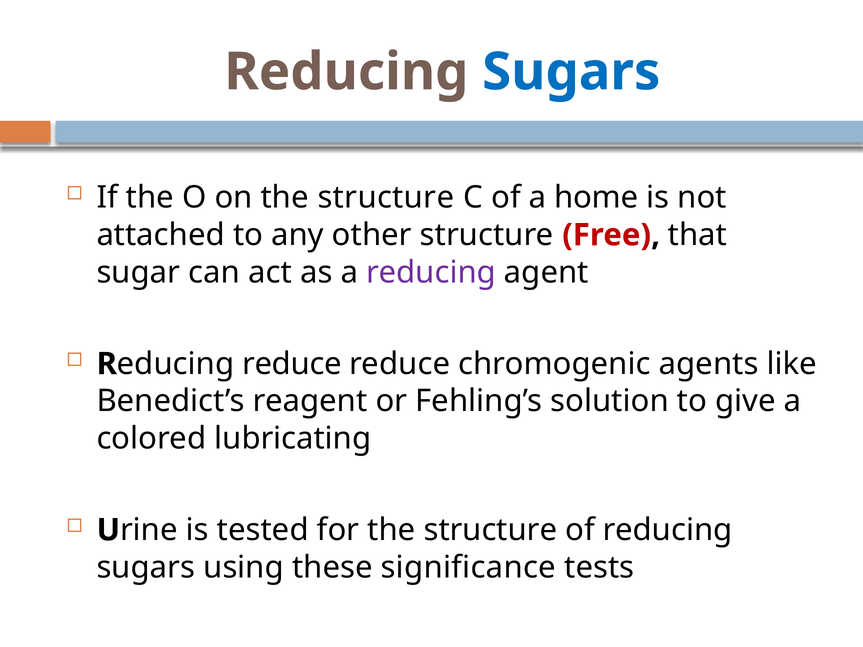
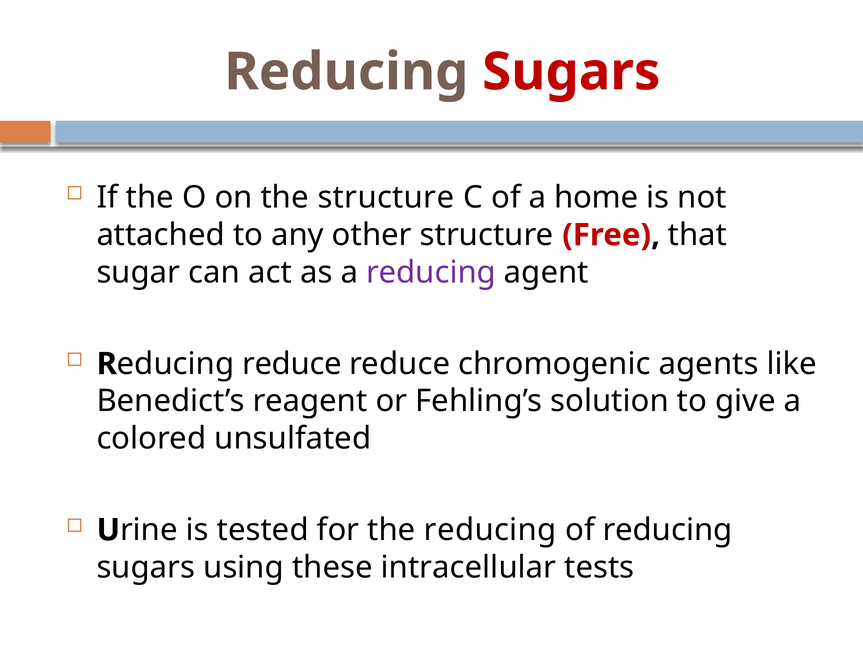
Sugars at (571, 72) colour: blue -> red
lubricating: lubricating -> unsulfated
for the structure: structure -> reducing
significance: significance -> intracellular
